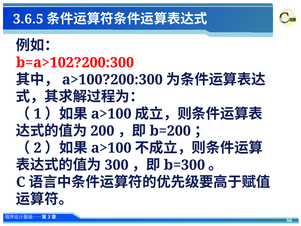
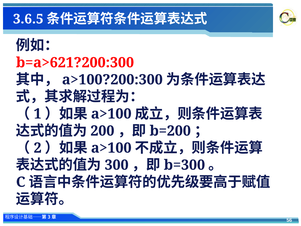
b=a>102?200:300: b=a>102?200:300 -> b=a>621?200:300
